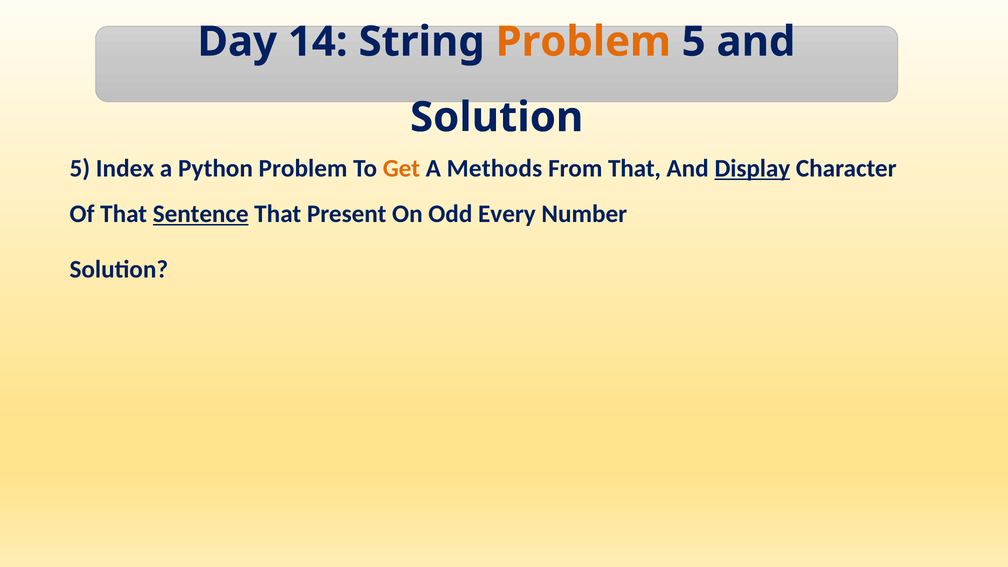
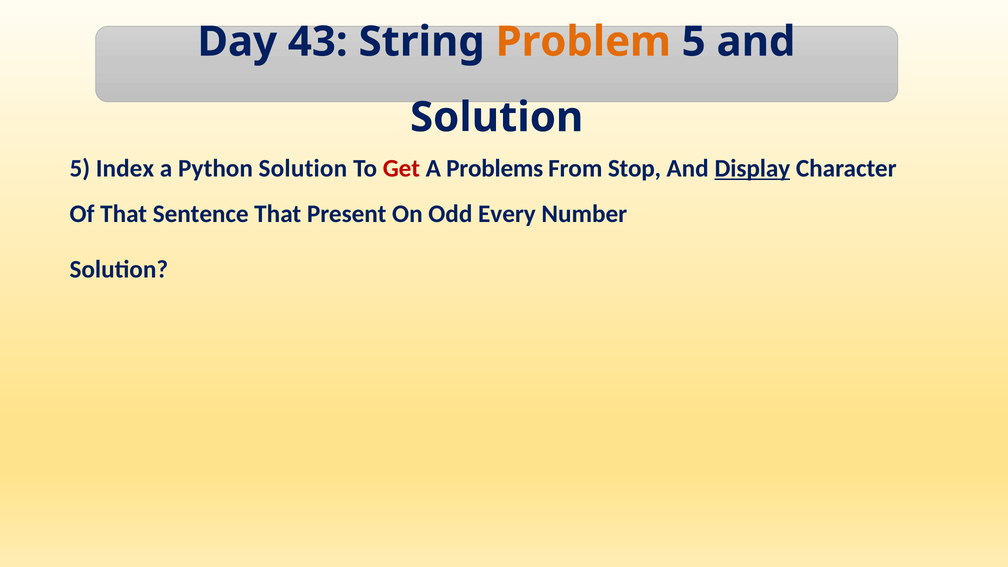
14: 14 -> 43
Python Problem: Problem -> Solution
Get colour: orange -> red
Methods: Methods -> Problems
From That: That -> Stop
Sentence underline: present -> none
